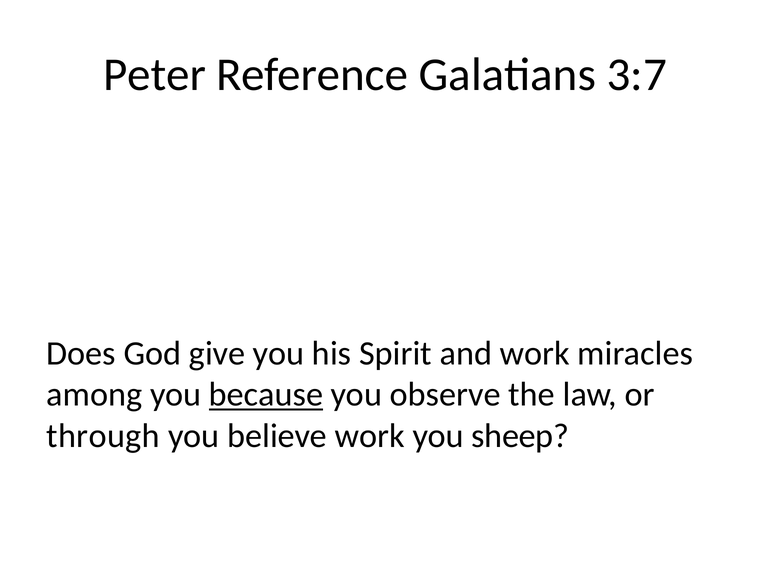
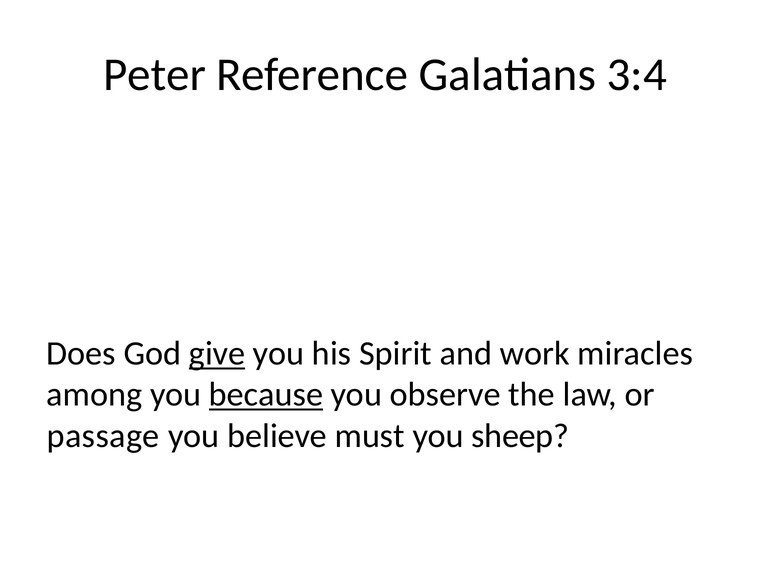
3:7: 3:7 -> 3:4
give underline: none -> present
through: through -> passage
believe work: work -> must
